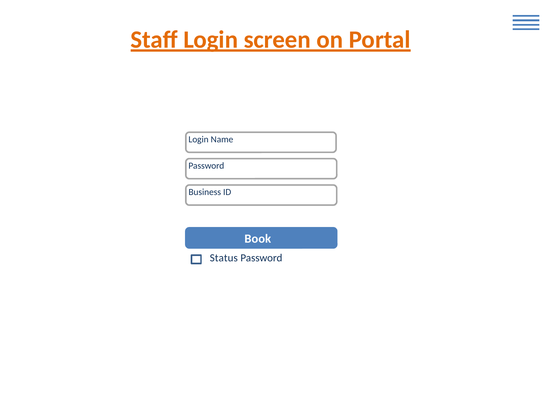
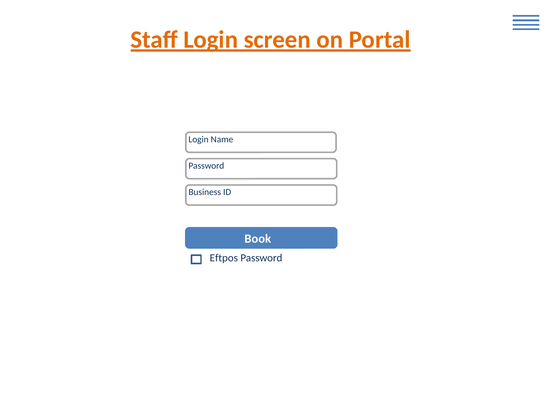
Status: Status -> Eftpos
